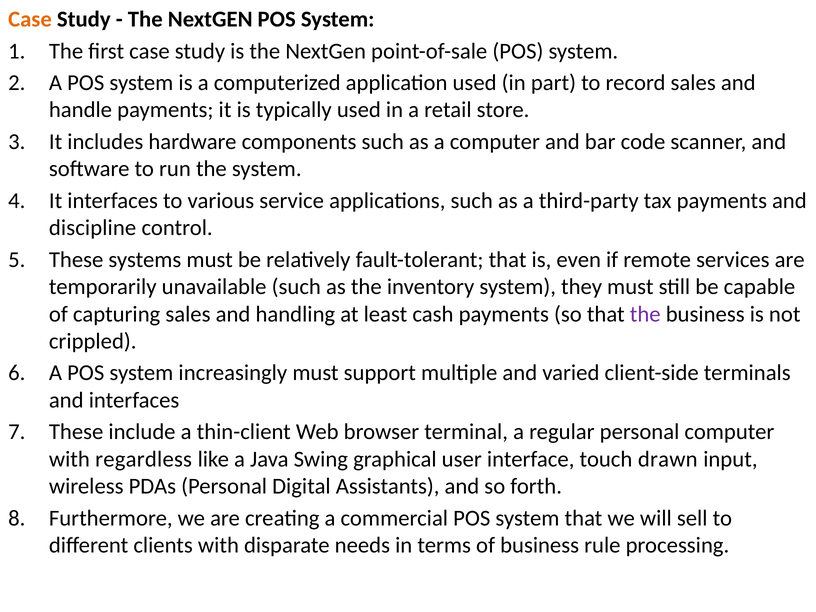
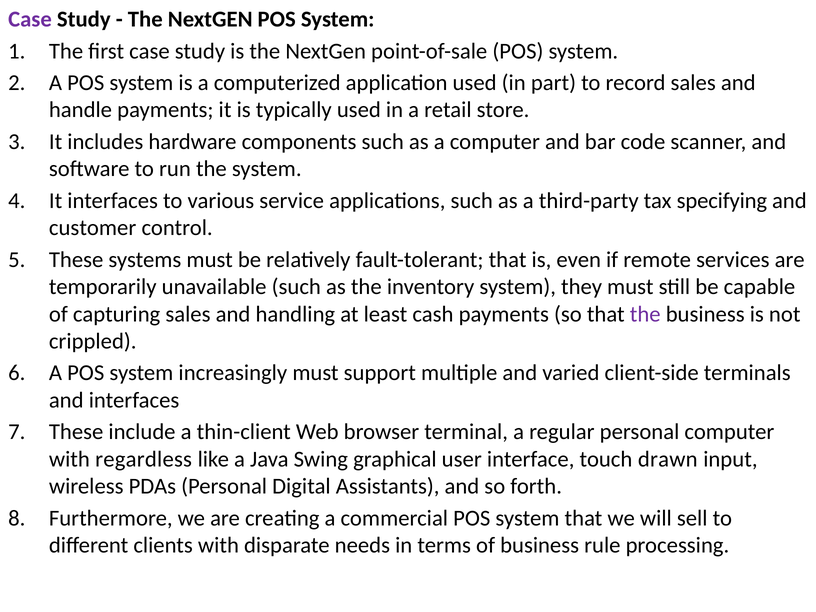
Case at (30, 19) colour: orange -> purple
tax payments: payments -> specifying
discipline: discipline -> customer
